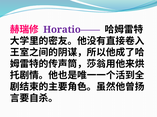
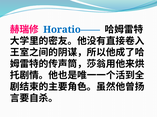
Horatio—— colour: purple -> blue
